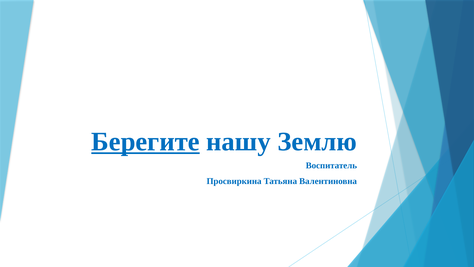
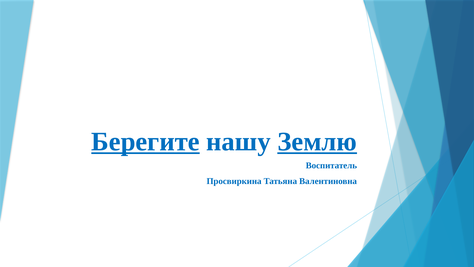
Землю underline: none -> present
